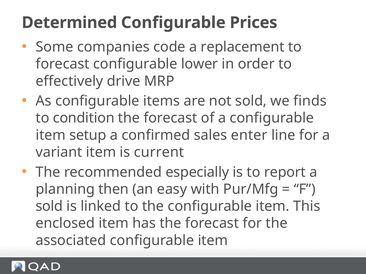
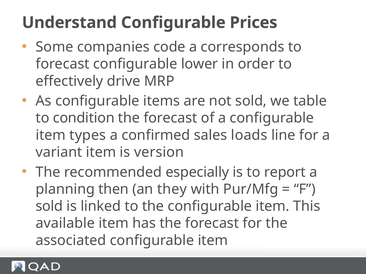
Determined: Determined -> Understand
replacement: replacement -> corresponds
finds: finds -> table
setup: setup -> types
enter: enter -> loads
current: current -> version
easy: easy -> they
enclosed: enclosed -> available
